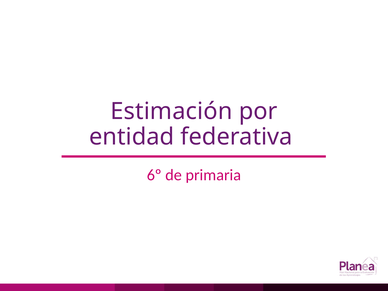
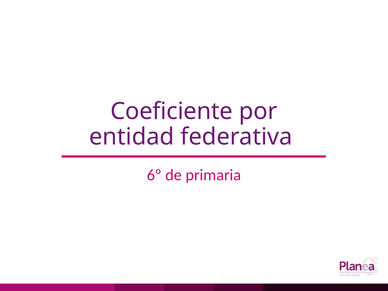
Estimación: Estimación -> Coeficiente
